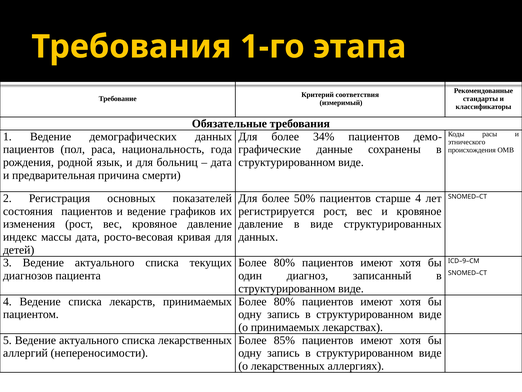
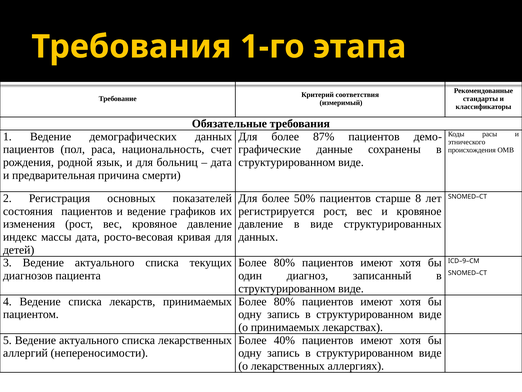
34%: 34% -> 87%
года: года -> счет
старше 4: 4 -> 8
85%: 85% -> 40%
